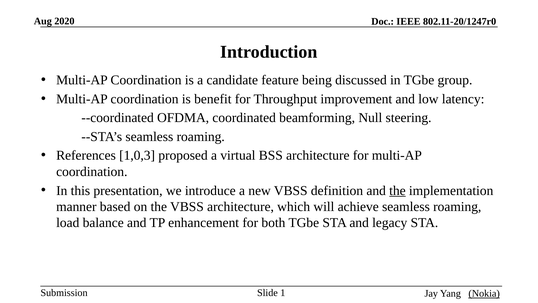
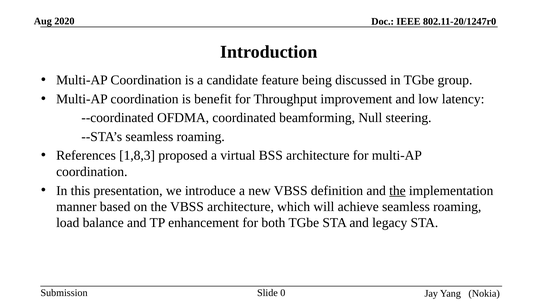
1,0,3: 1,0,3 -> 1,8,3
1: 1 -> 0
Nokia underline: present -> none
